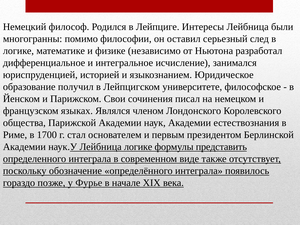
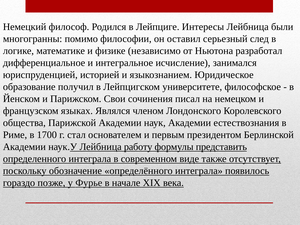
Лейбница логике: логике -> работу
